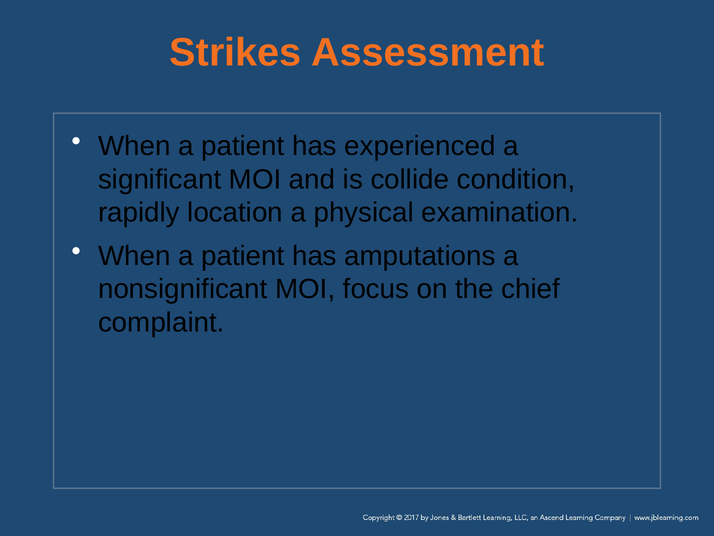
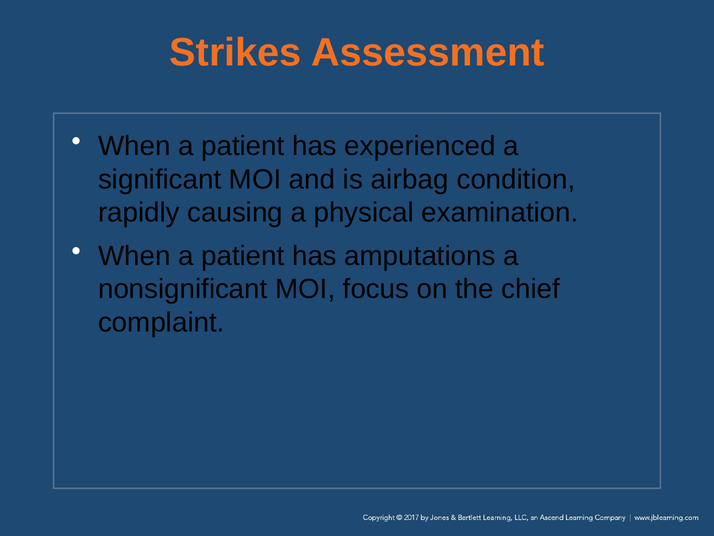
collide: collide -> airbag
location: location -> causing
